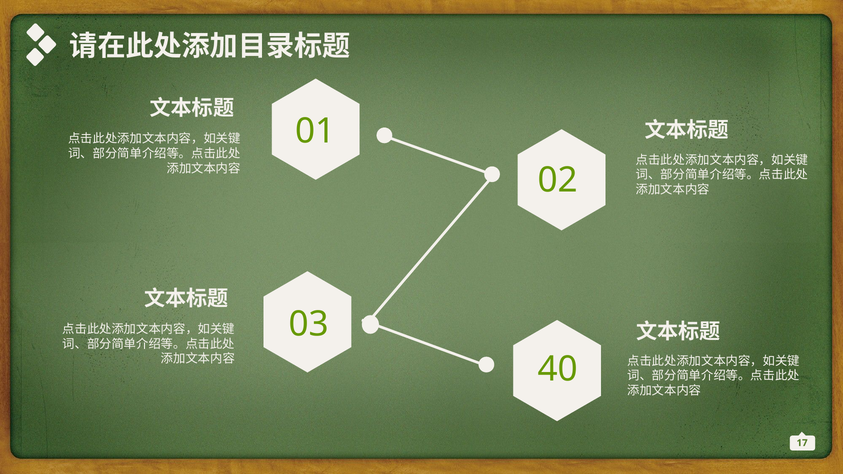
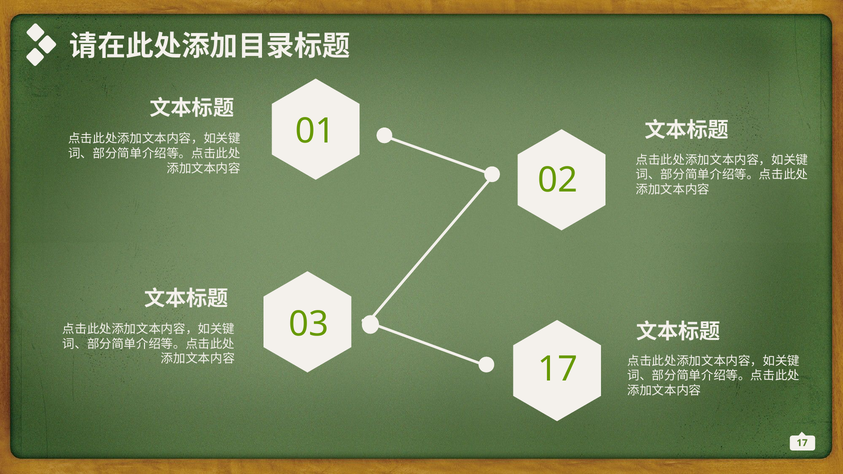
40 at (558, 369): 40 -> 17
